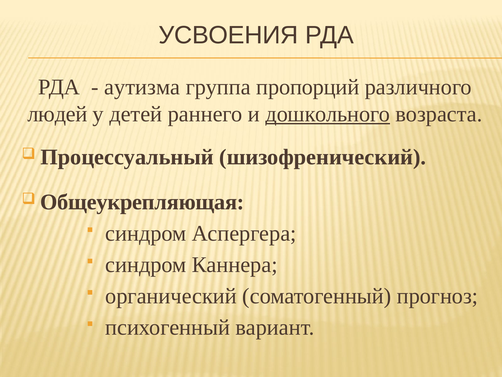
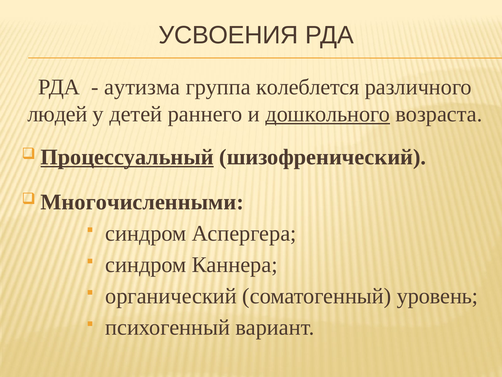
пропорций: пропорций -> колеблется
Процессуальный underline: none -> present
Общеукрепляющая: Общеукрепляющая -> Многочисленными
прогноз: прогноз -> уровень
